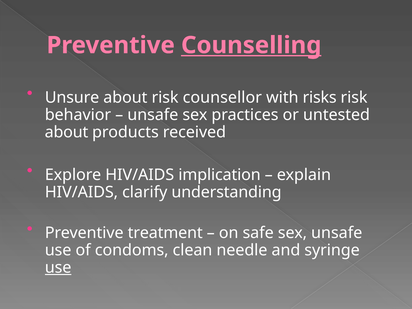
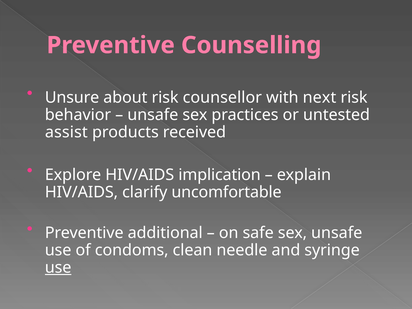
Counselling underline: present -> none
risks: risks -> next
about at (67, 132): about -> assist
understanding: understanding -> uncomfortable
treatment: treatment -> additional
